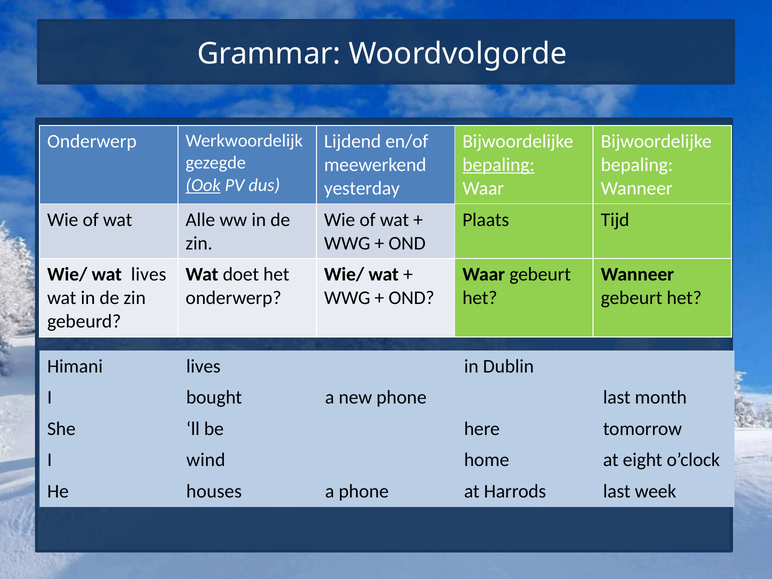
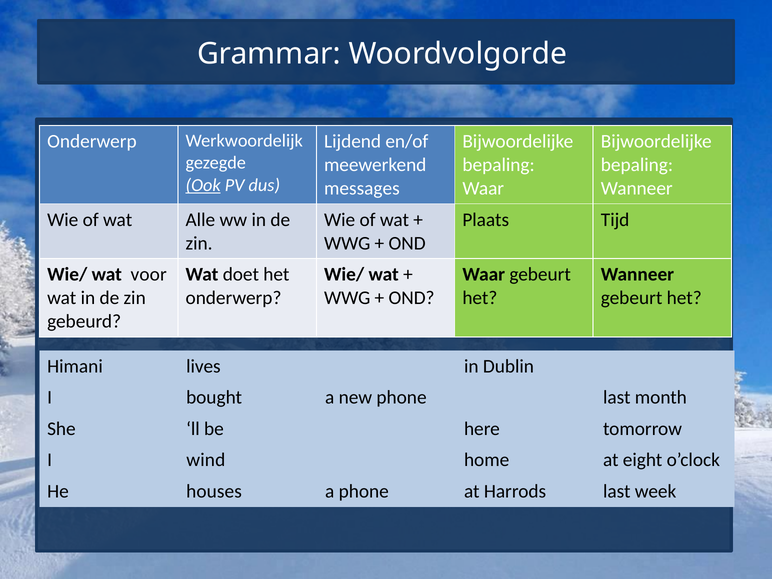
bepaling at (499, 165) underline: present -> none
yesterday: yesterday -> messages
wat lives: lives -> voor
